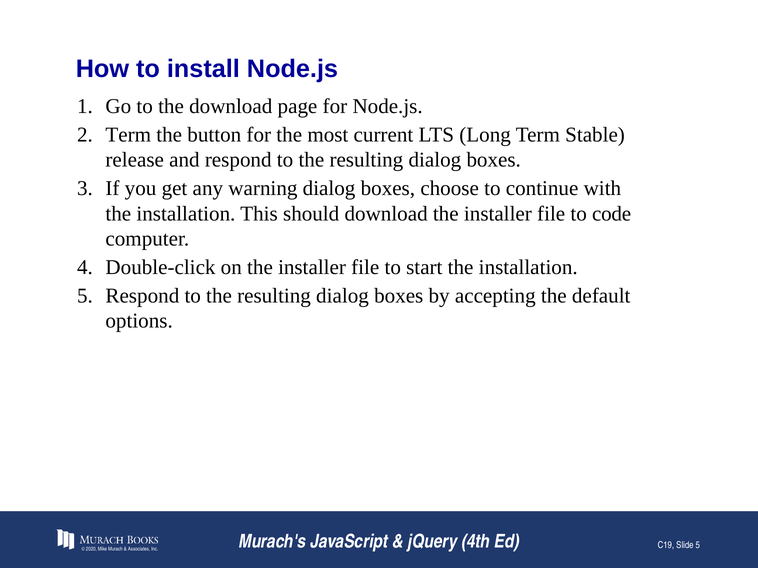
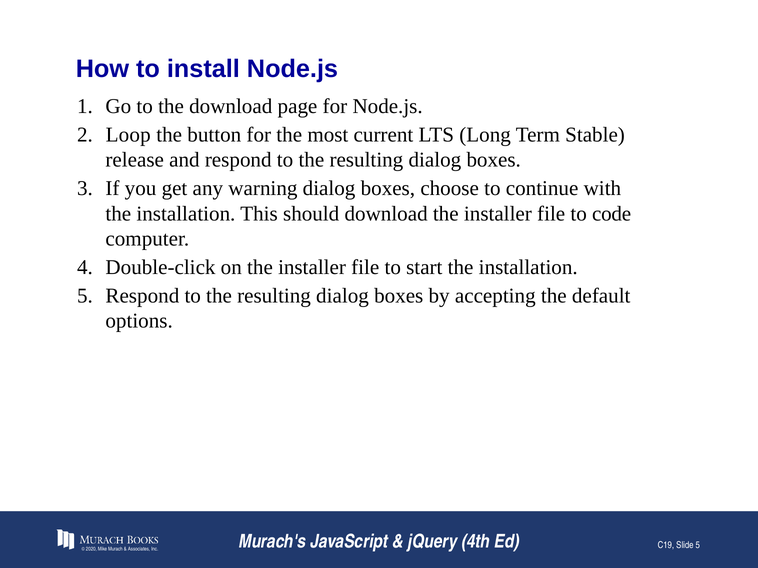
Term at (128, 135): Term -> Loop
